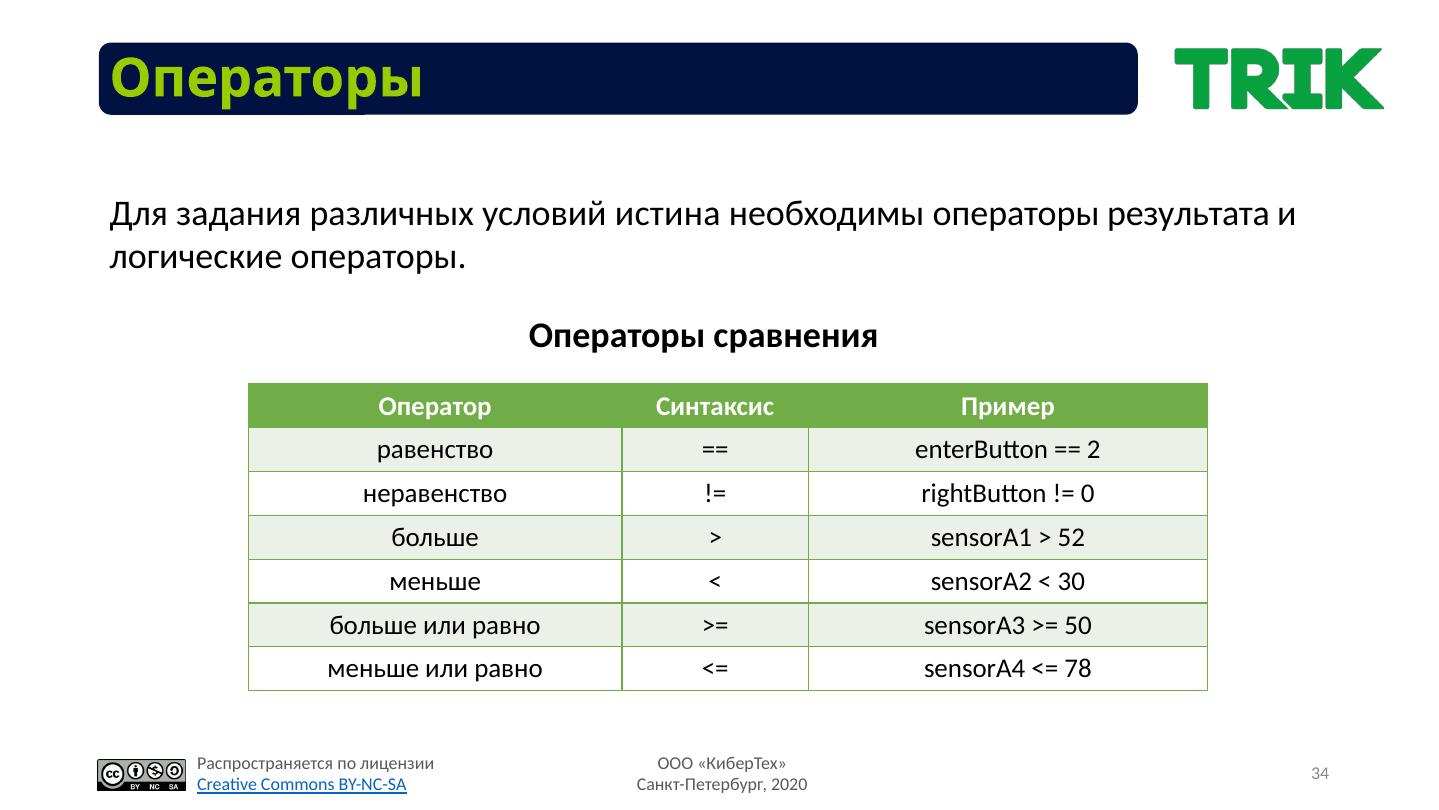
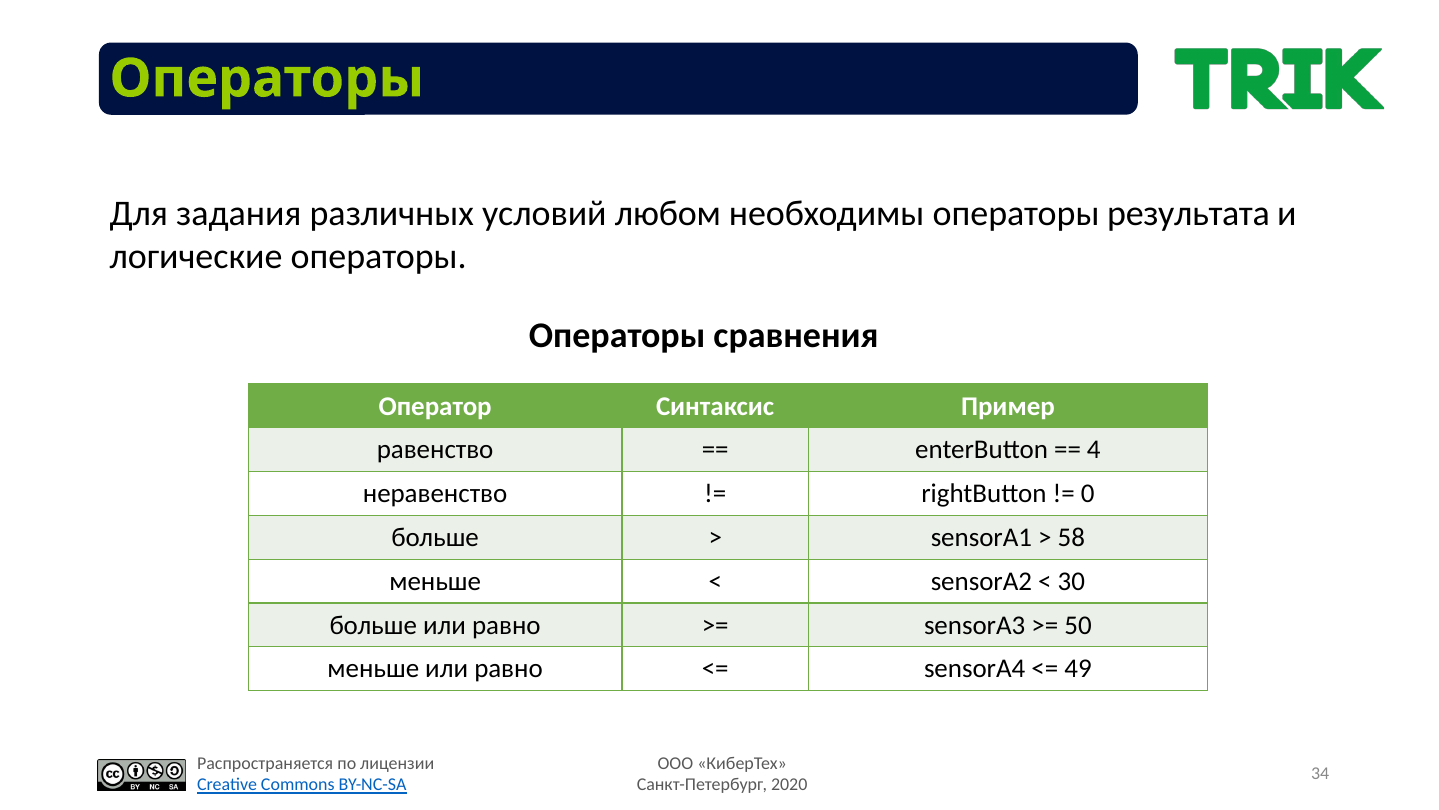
истина: истина -> любом
2: 2 -> 4
52: 52 -> 58
78: 78 -> 49
